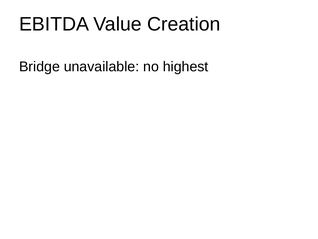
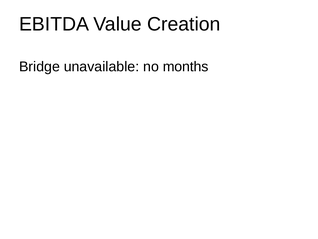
highest: highest -> months
